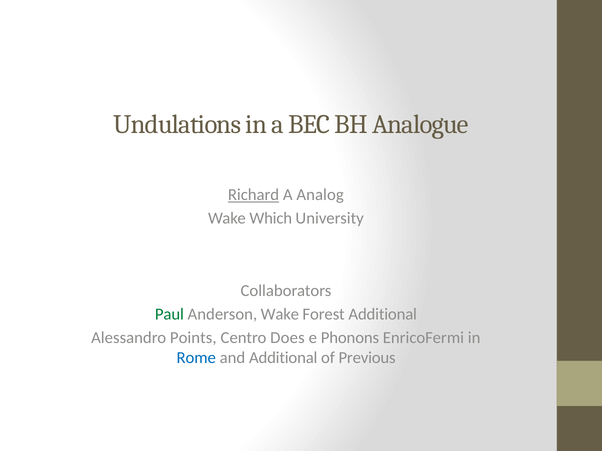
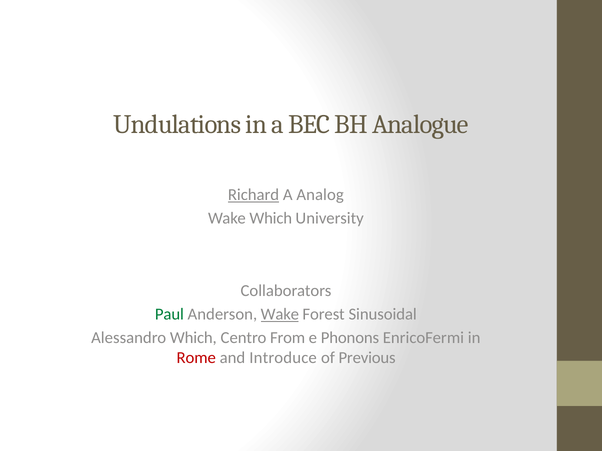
Wake at (280, 314) underline: none -> present
Forest Additional: Additional -> Sinusoidal
Alessandro Points: Points -> Which
Does: Does -> From
Rome colour: blue -> red
and Additional: Additional -> Introduce
